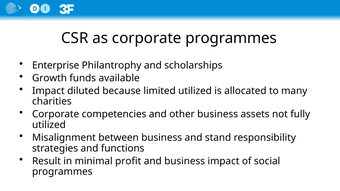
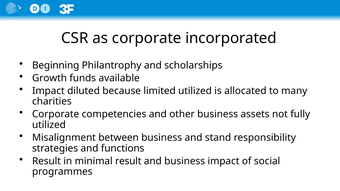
corporate programmes: programmes -> incorporated
Enterprise: Enterprise -> Beginning
minimal profit: profit -> result
